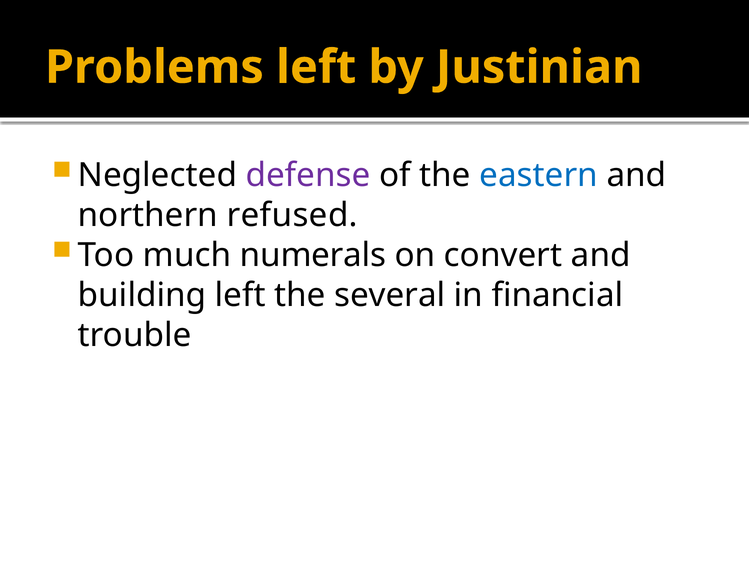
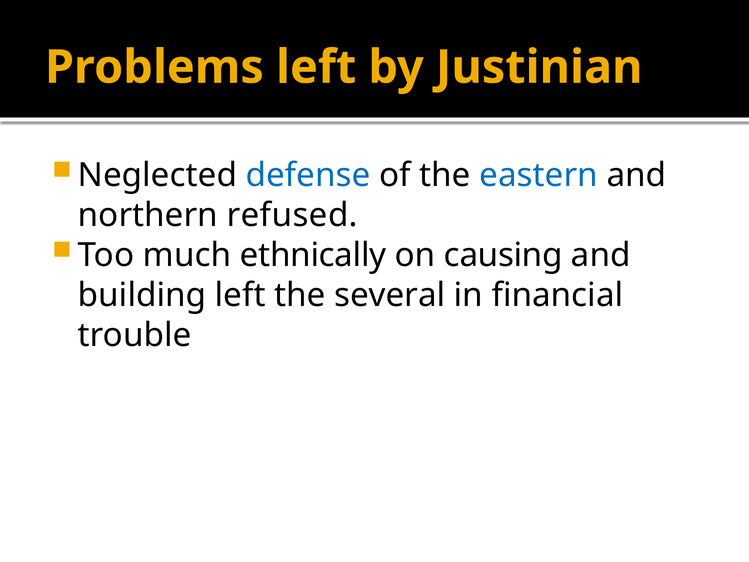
defense colour: purple -> blue
numerals: numerals -> ethnically
convert: convert -> causing
